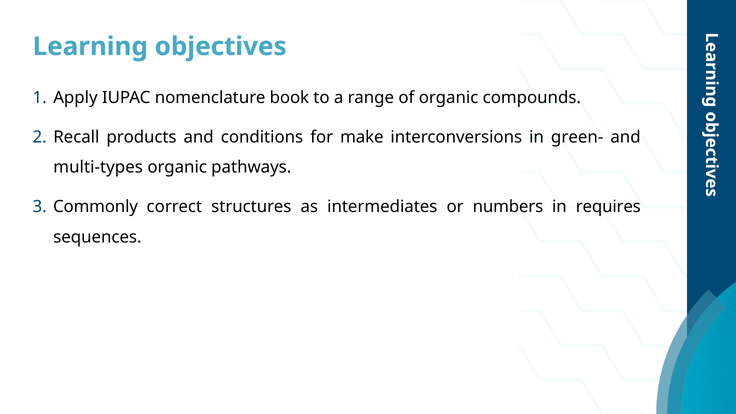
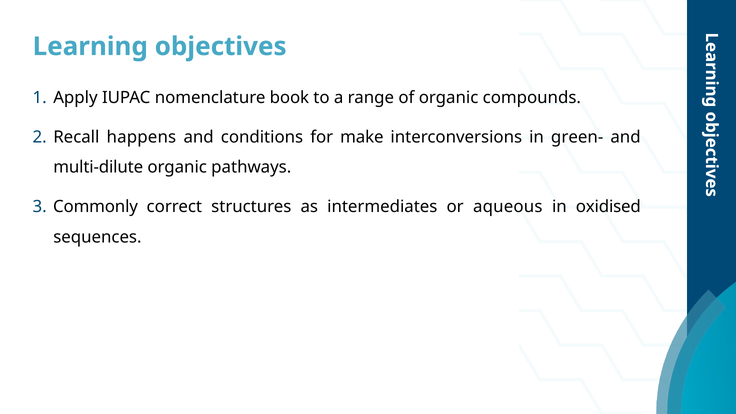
products: products -> happens
multi-types: multi-types -> multi-dilute
numbers: numbers -> aqueous
requires: requires -> oxidised
